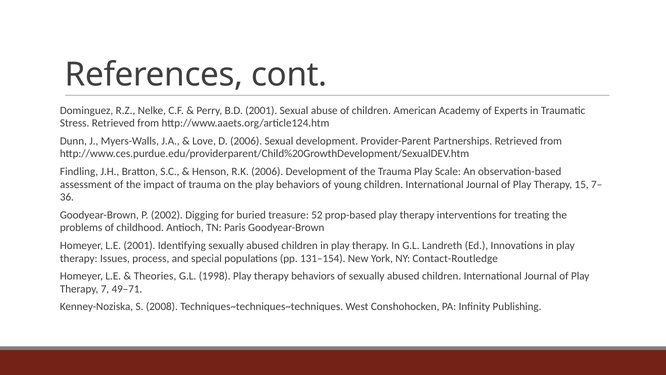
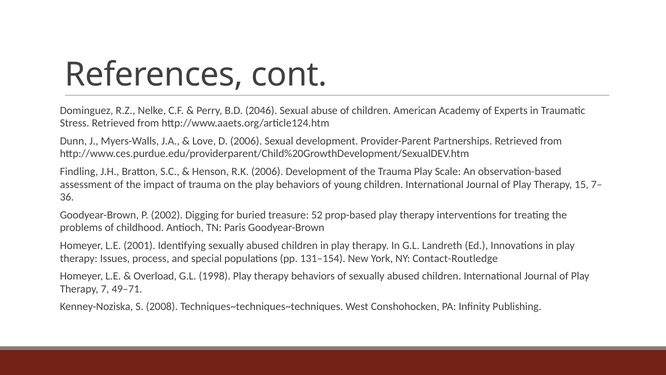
B.D 2001: 2001 -> 2046
Theories: Theories -> Overload
